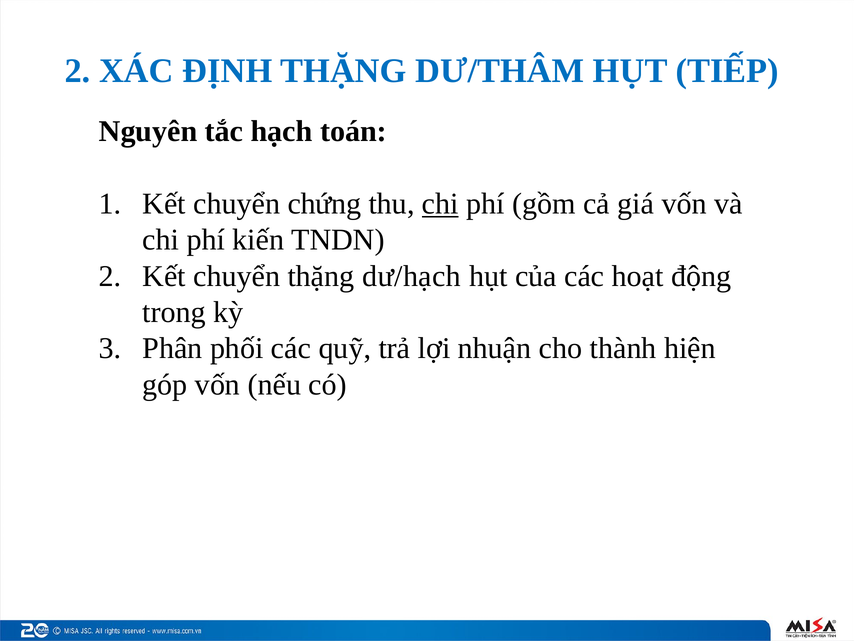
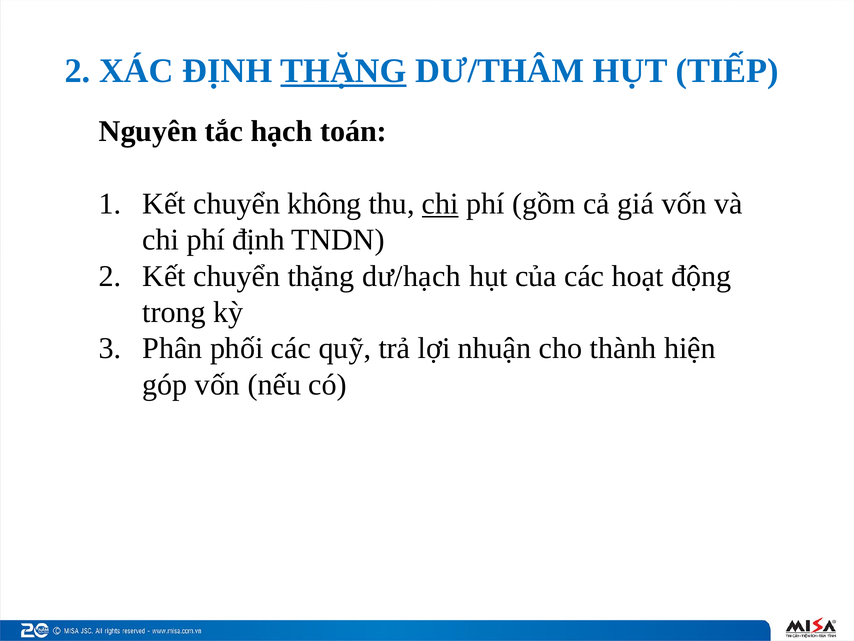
THẶNG at (343, 71) underline: none -> present
chứng: chứng -> không
phí kiến: kiến -> định
